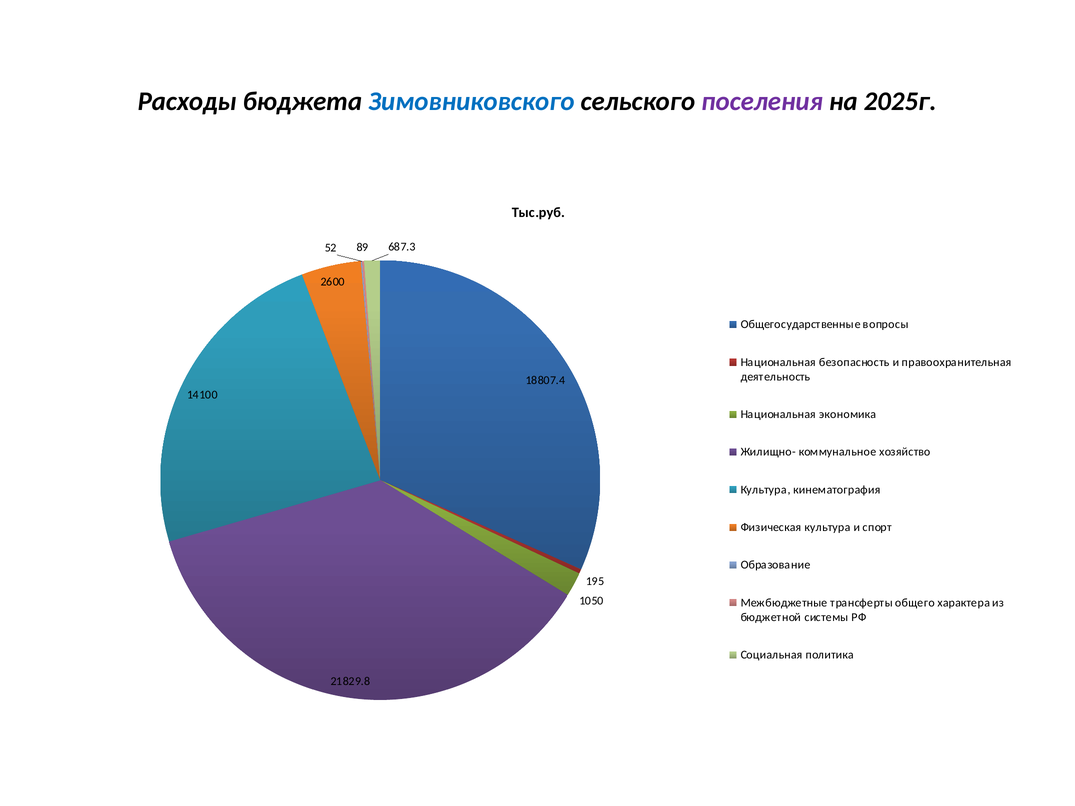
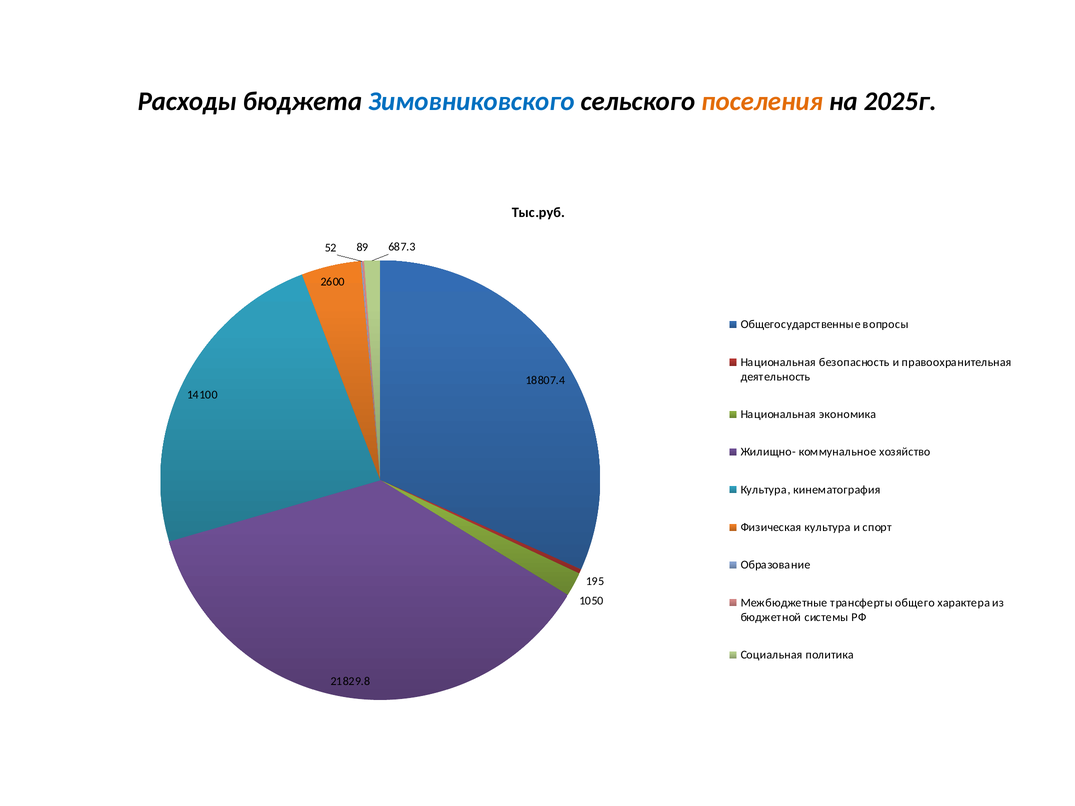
поселения colour: purple -> orange
